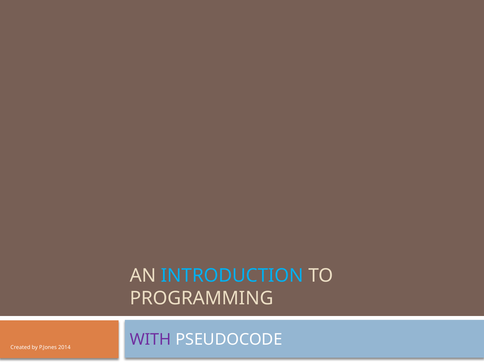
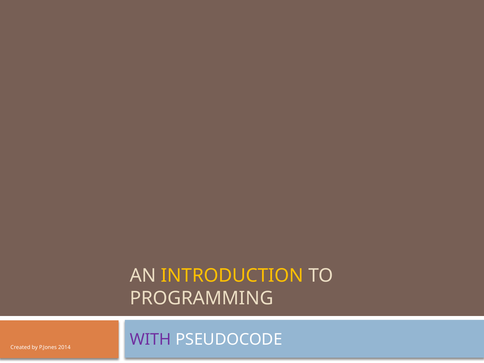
INTRODUCTION colour: light blue -> yellow
